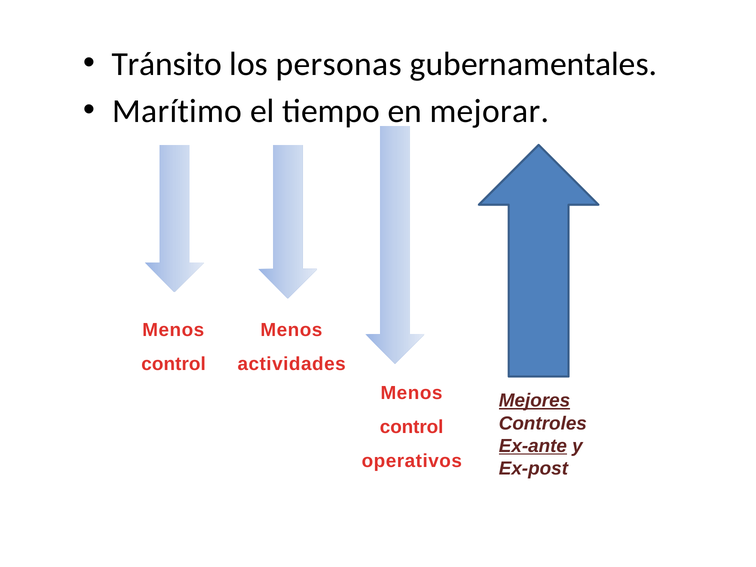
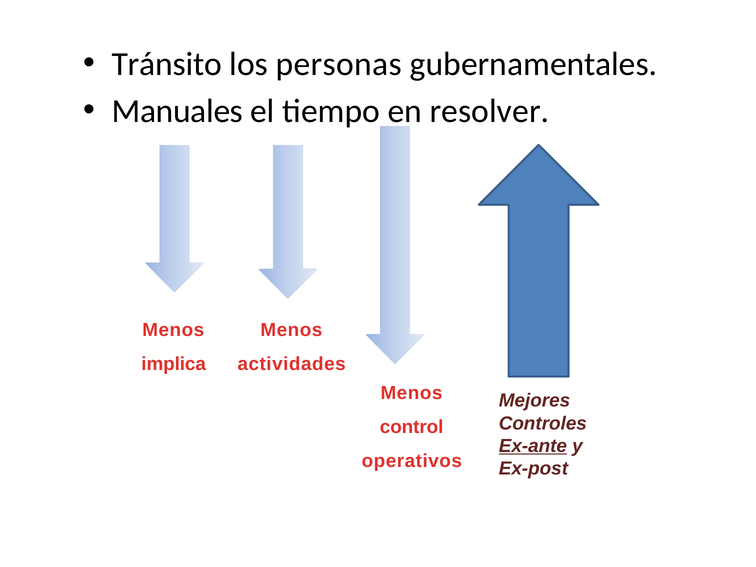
Marítimo: Marítimo -> Manuales
mejorar: mejorar -> resolver
control at (174, 364): control -> implica
Mejores underline: present -> none
